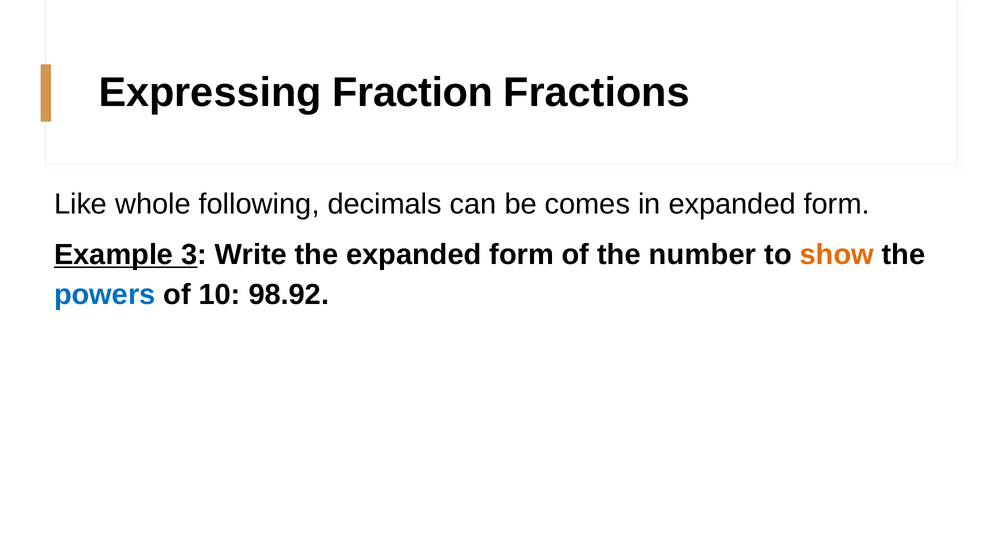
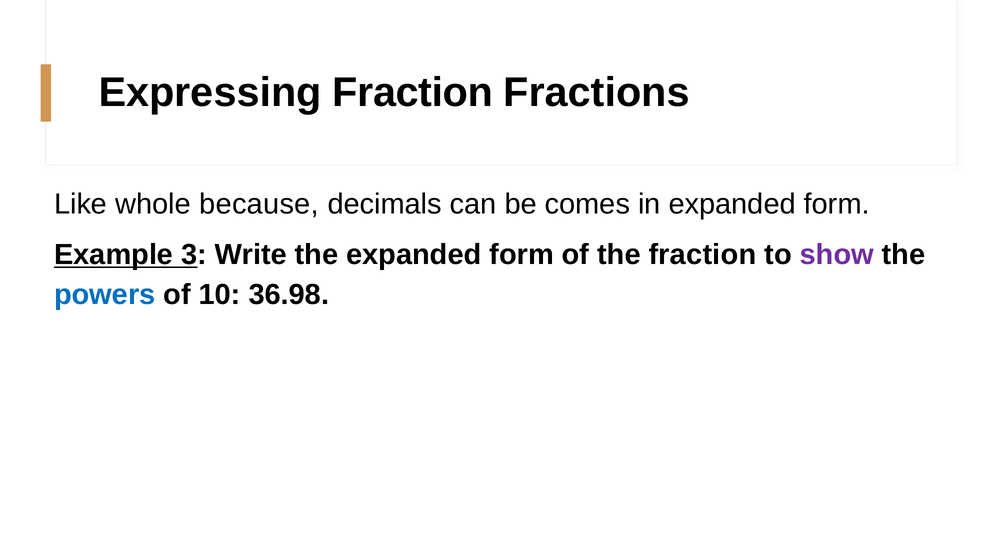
following: following -> because
the number: number -> fraction
show colour: orange -> purple
98.92: 98.92 -> 36.98
